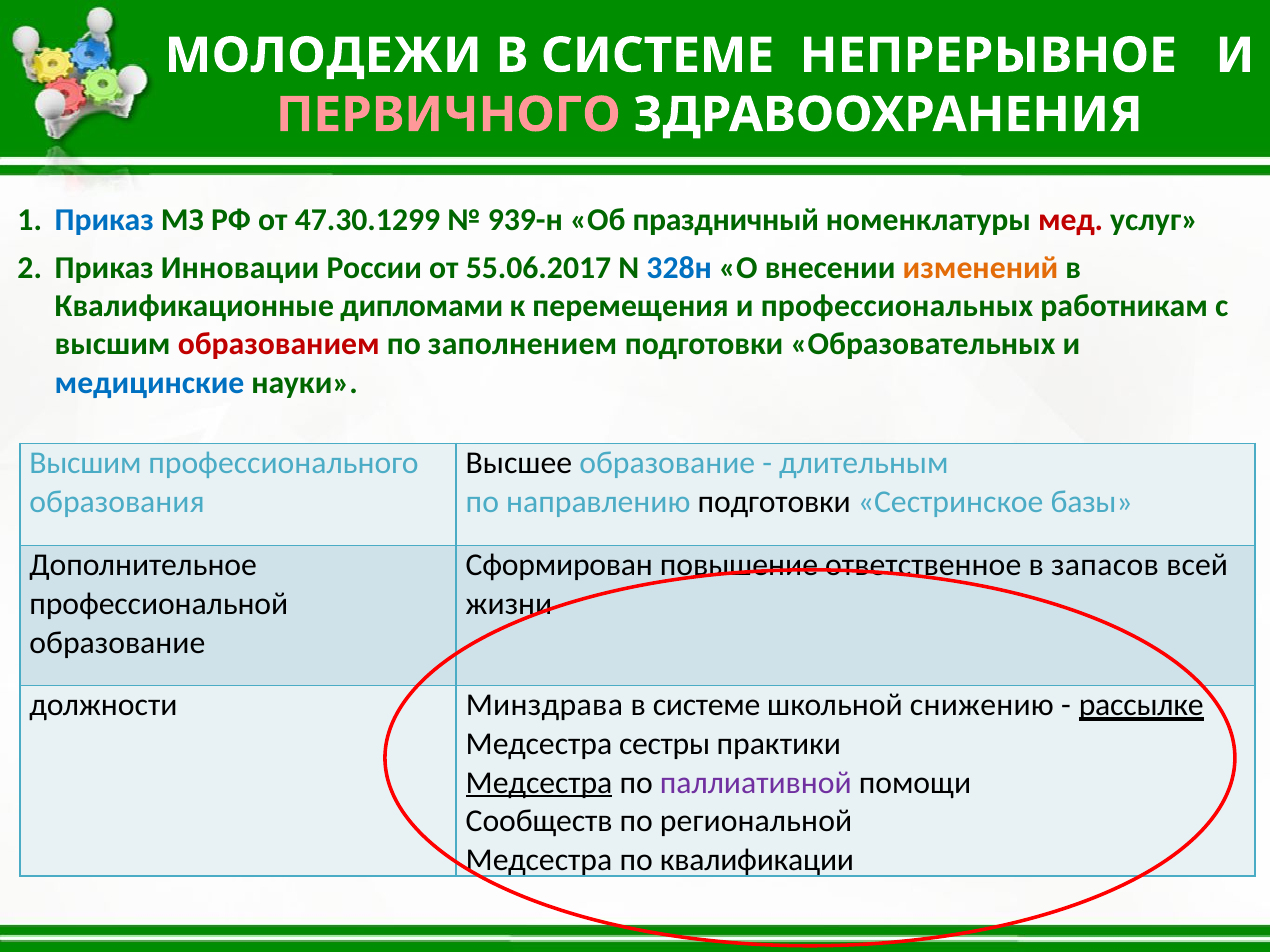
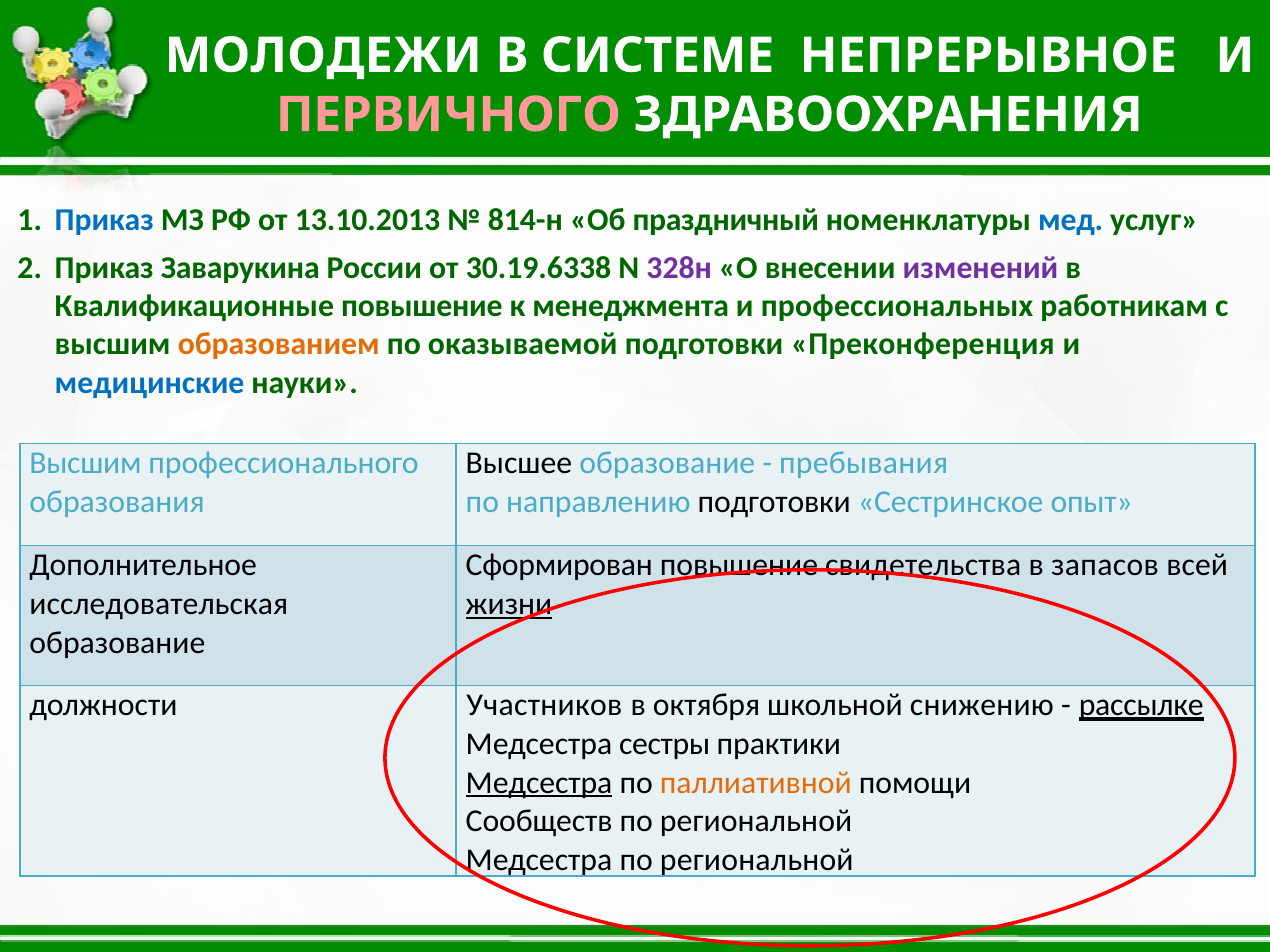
47.30.1299: 47.30.1299 -> 13.10.2013
939-н: 939-н -> 814-н
мед colour: red -> blue
Инновации: Инновации -> Заварукина
55.06.2017: 55.06.2017 -> 30.19.6338
328н colour: blue -> purple
изменений colour: orange -> purple
Квалификационные дипломами: дипломами -> повышение
перемещения: перемещения -> менеджмента
образованием colour: red -> orange
заполнением: заполнением -> оказываемой
Образовательных: Образовательных -> Преконференция
длительным: длительным -> пребывания
базы: базы -> опыт
ответственное: ответственное -> свидетельства
профессиональной: профессиональной -> исследовательская
жизни underline: none -> present
Минздрава: Минздрава -> Участников
системе at (707, 706): системе -> октября
паллиативной colour: purple -> orange
Медсестра по квалификации: квалификации -> региональной
